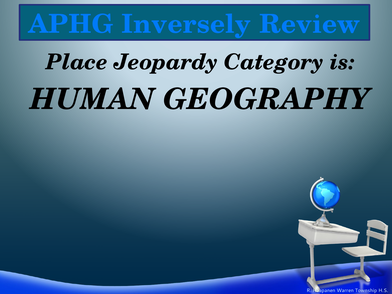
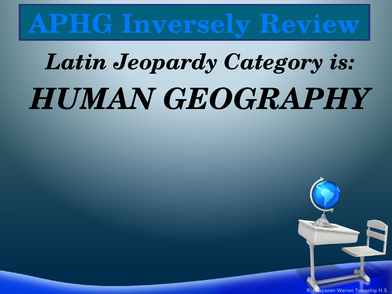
Place: Place -> Latin
